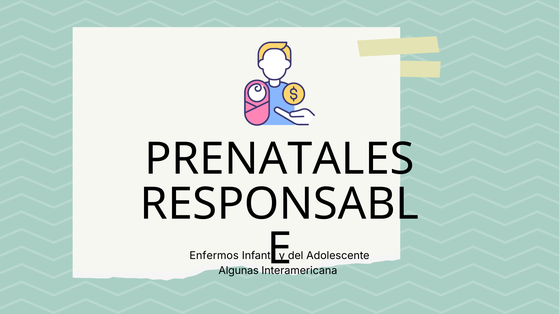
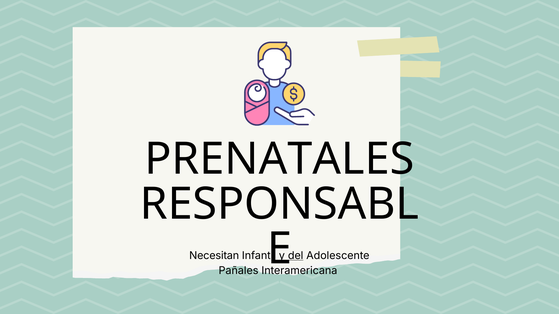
Enfermos: Enfermos -> Necesitan
del underline: none -> present
Algunas: Algunas -> Pañales
